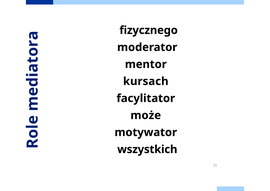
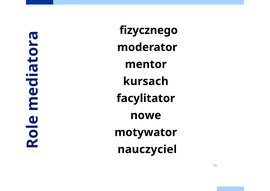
może: może -> nowe
wszystkich: wszystkich -> nauczyciel
